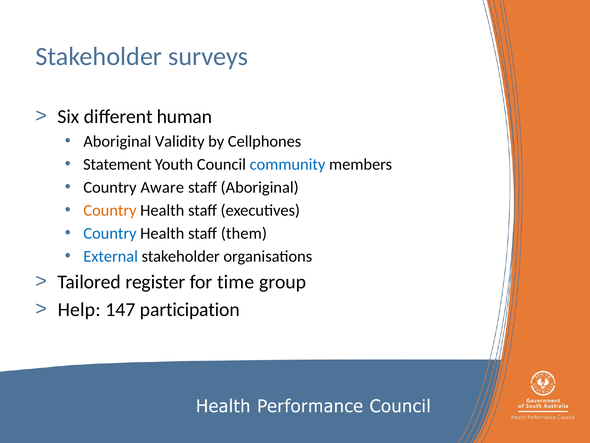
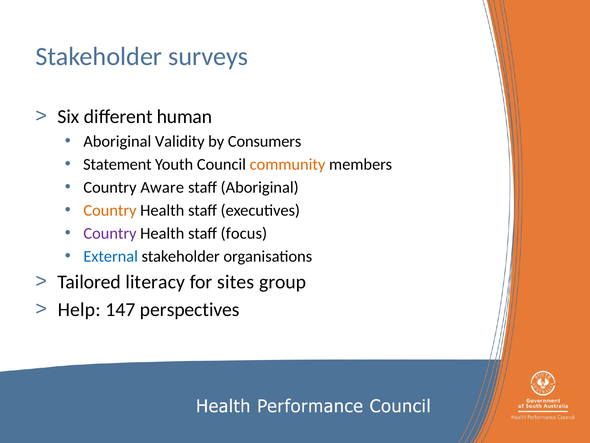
Cellphones: Cellphones -> Consumers
community colour: blue -> orange
Country at (110, 233) colour: blue -> purple
them: them -> focus
register: register -> literacy
time: time -> sites
participation: participation -> perspectives
